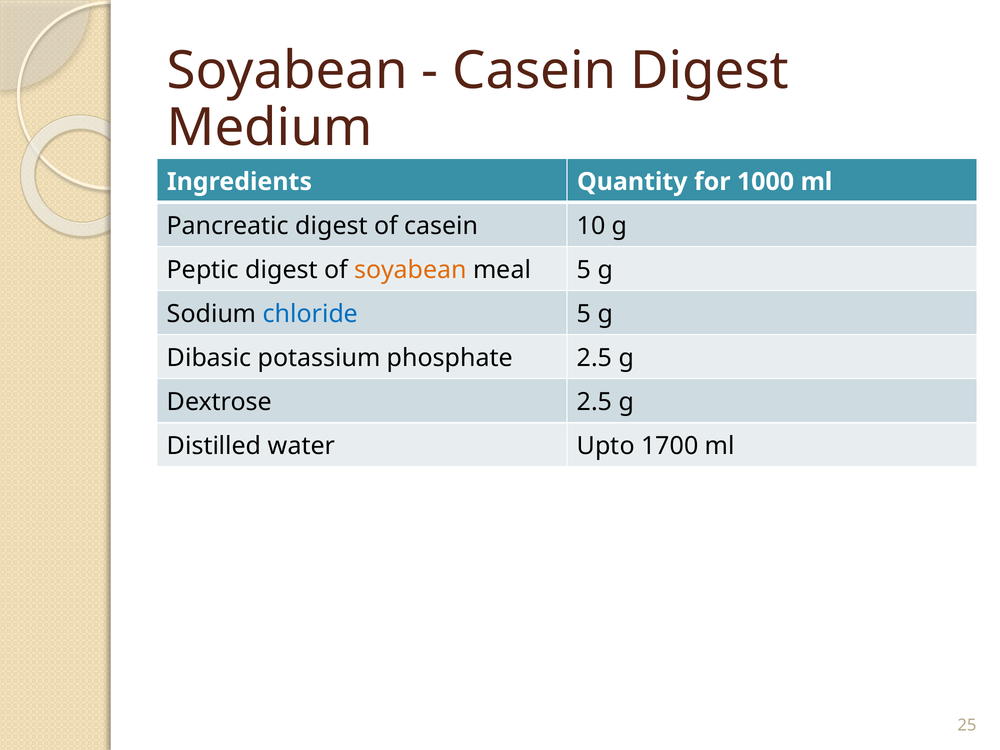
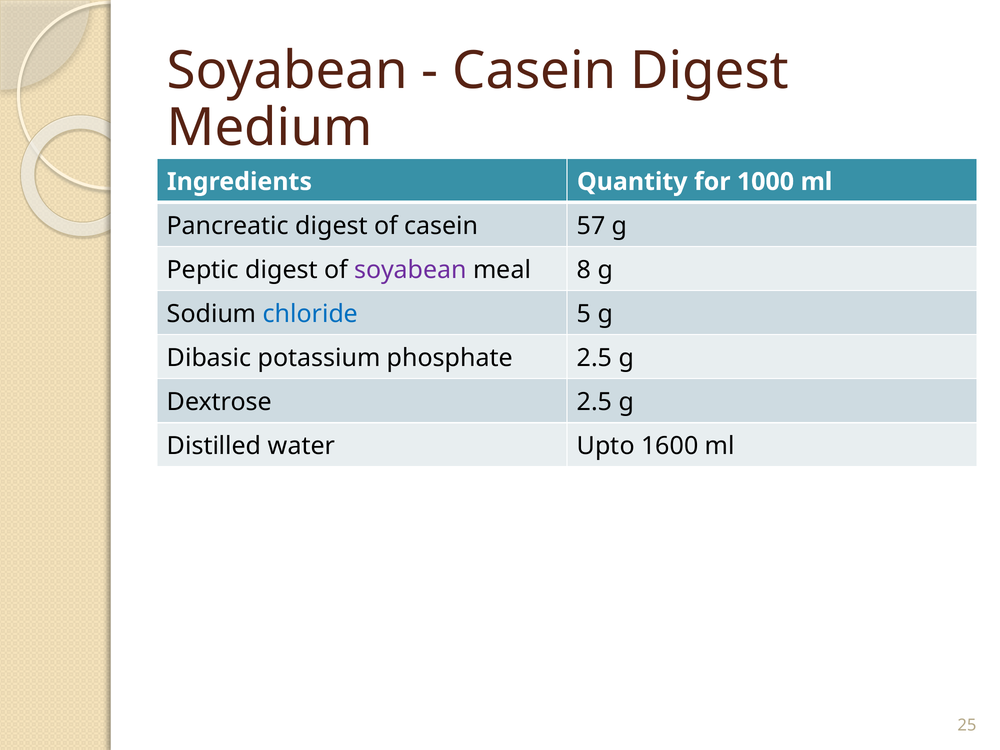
10: 10 -> 57
soyabean at (410, 270) colour: orange -> purple
meal 5: 5 -> 8
1700: 1700 -> 1600
